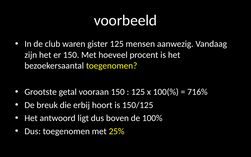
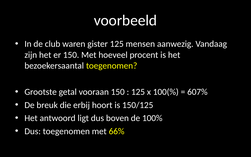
716%: 716% -> 607%
25%: 25% -> 66%
